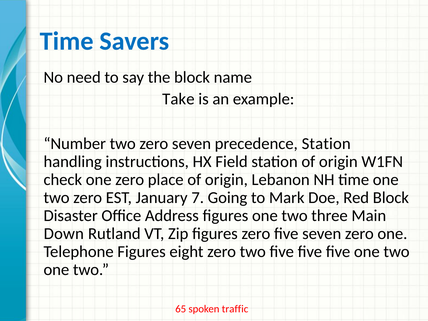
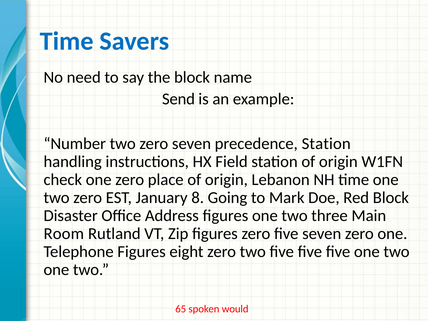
Take: Take -> Send
7: 7 -> 8
Down: Down -> Room
traffic: traffic -> would
